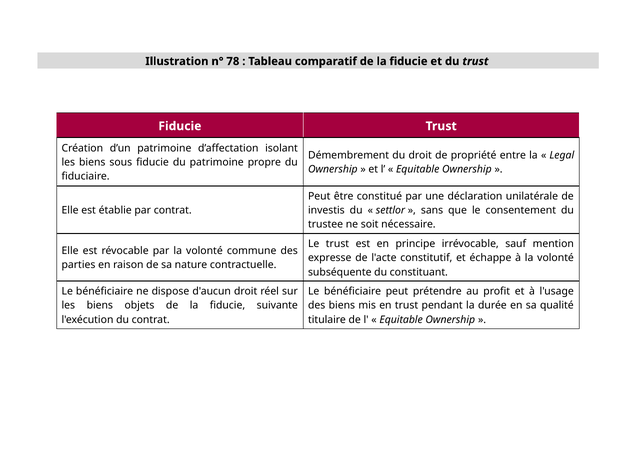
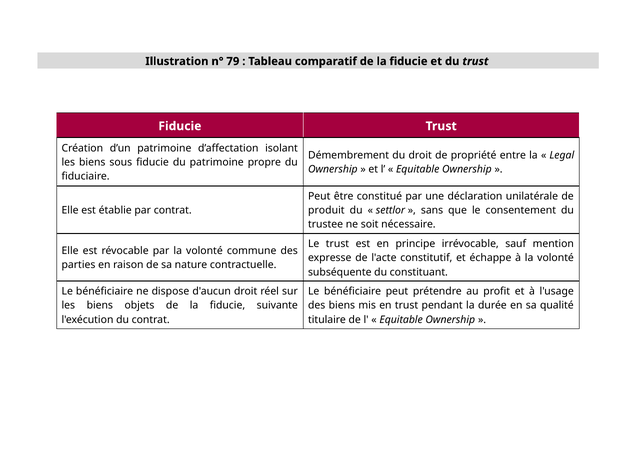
78: 78 -> 79
investis: investis -> produit
